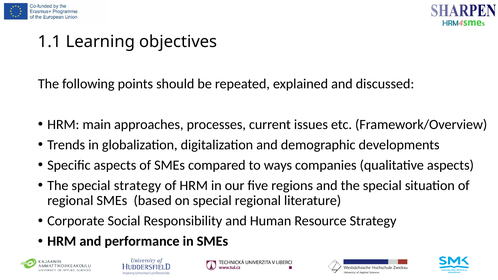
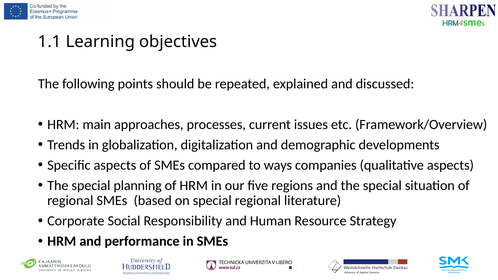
special strategy: strategy -> planning
